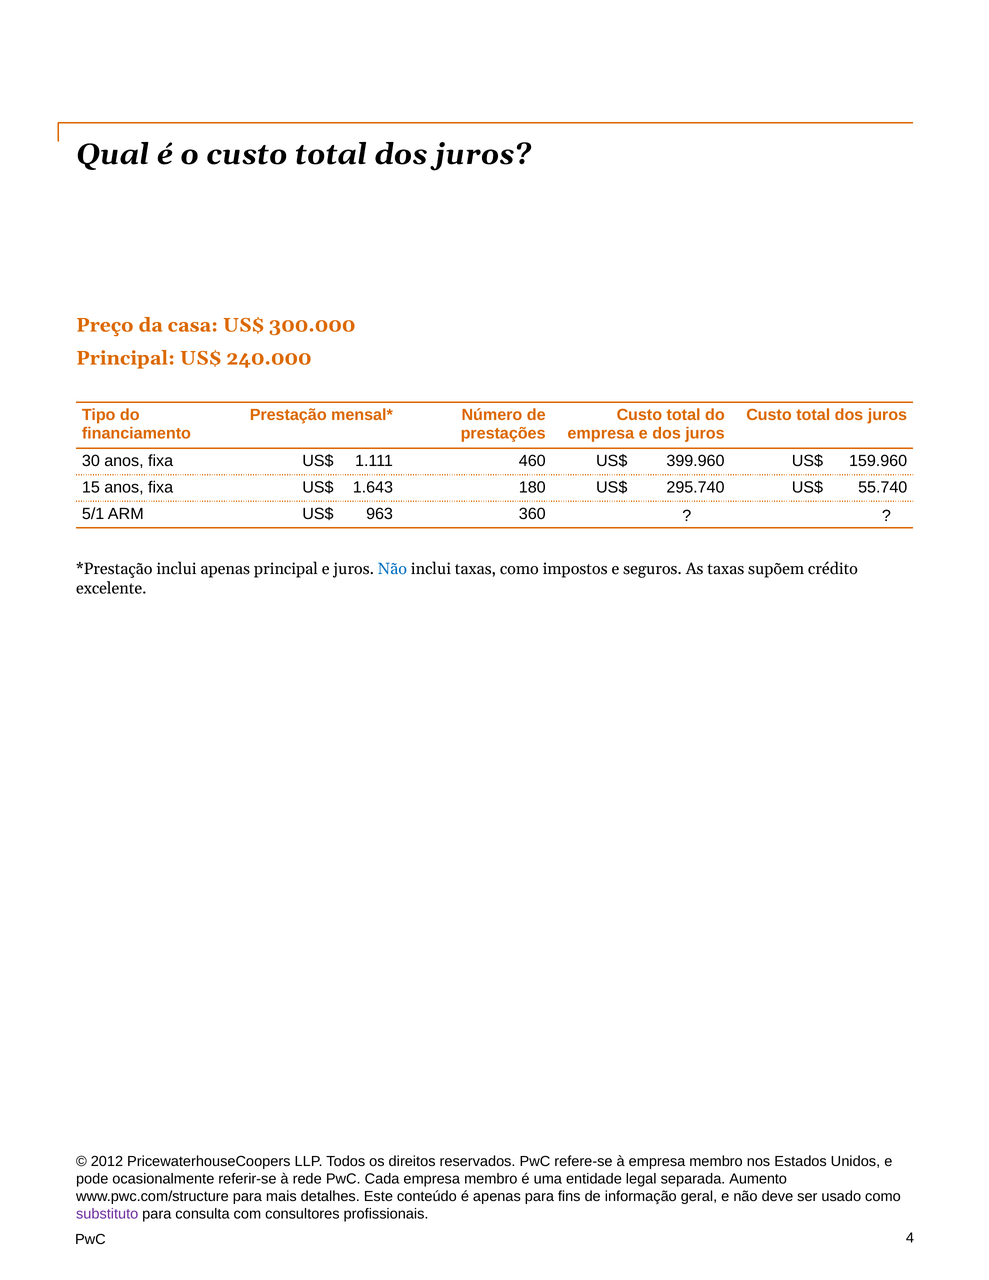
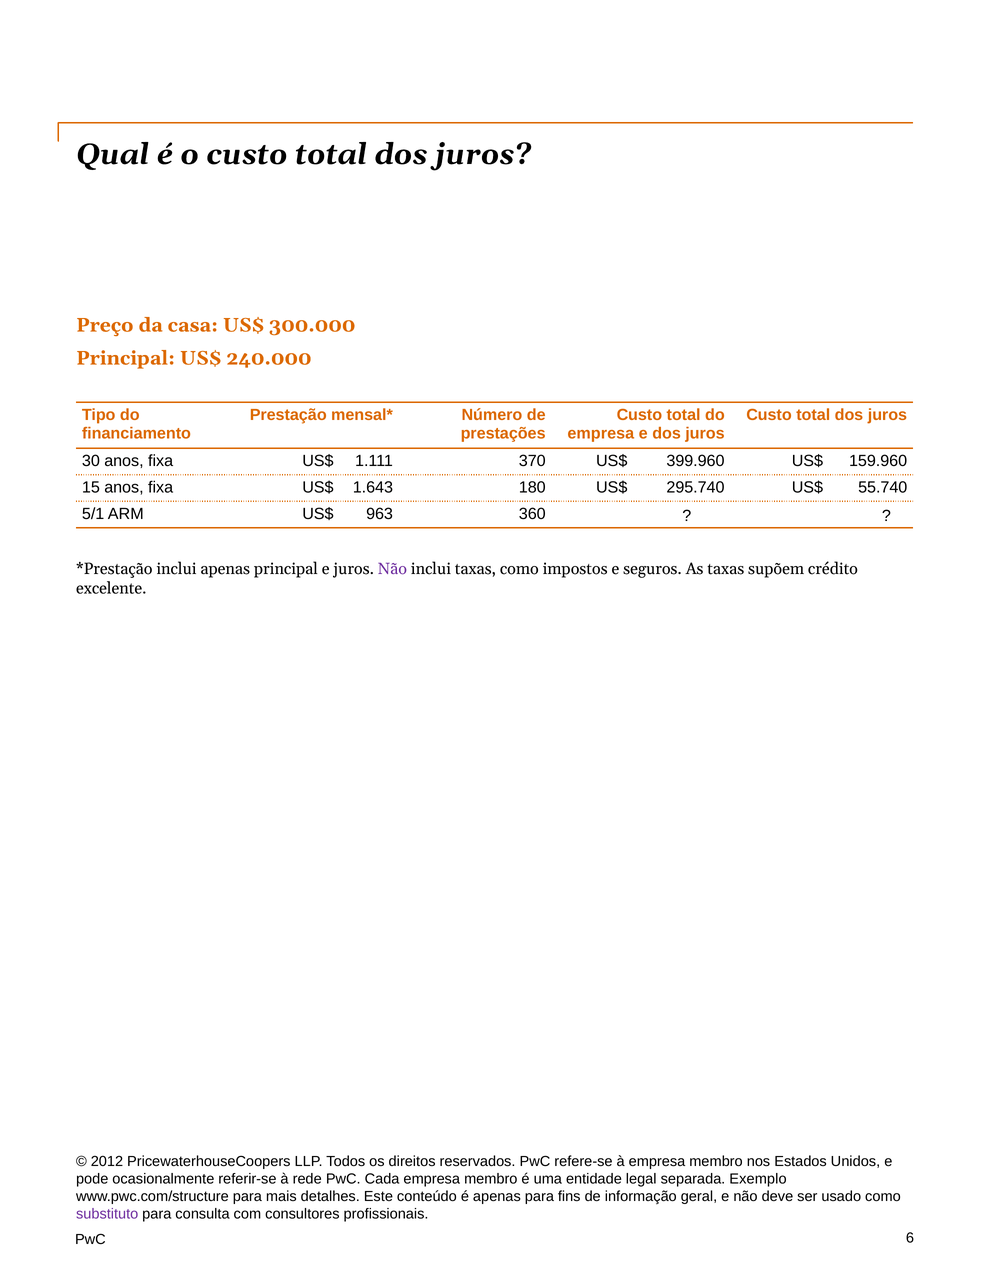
460: 460 -> 370
Não at (392, 569) colour: blue -> purple
Aumento: Aumento -> Exemplo
4: 4 -> 6
